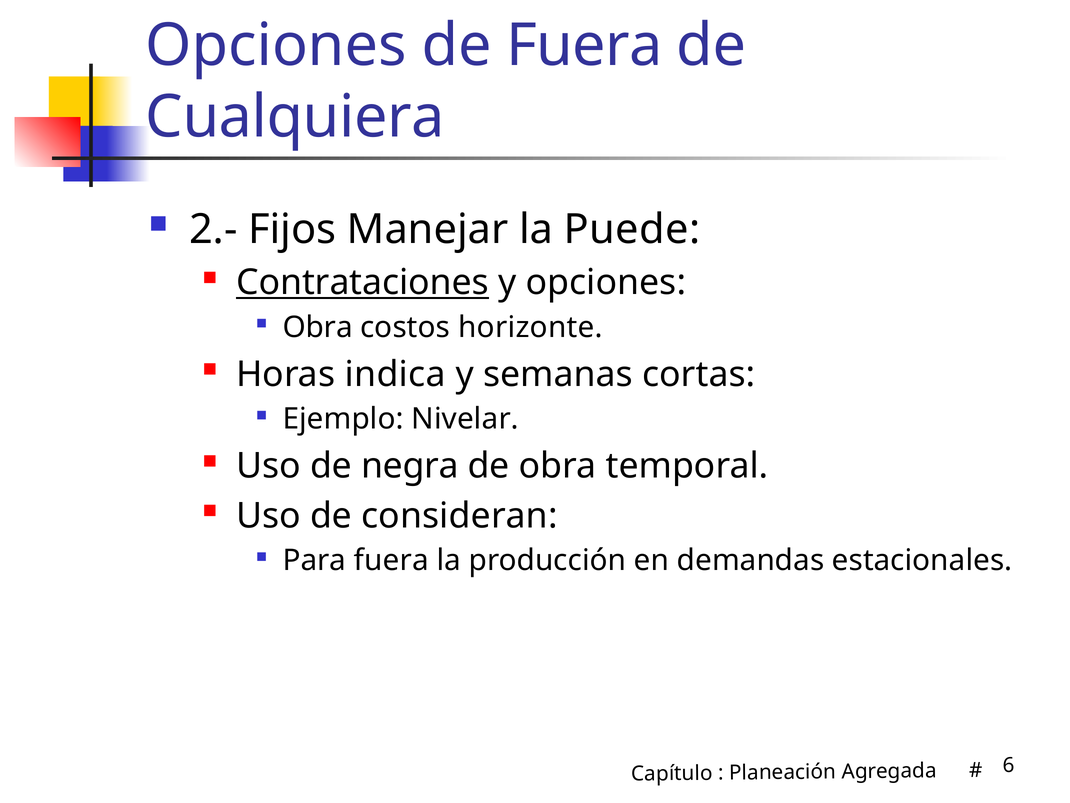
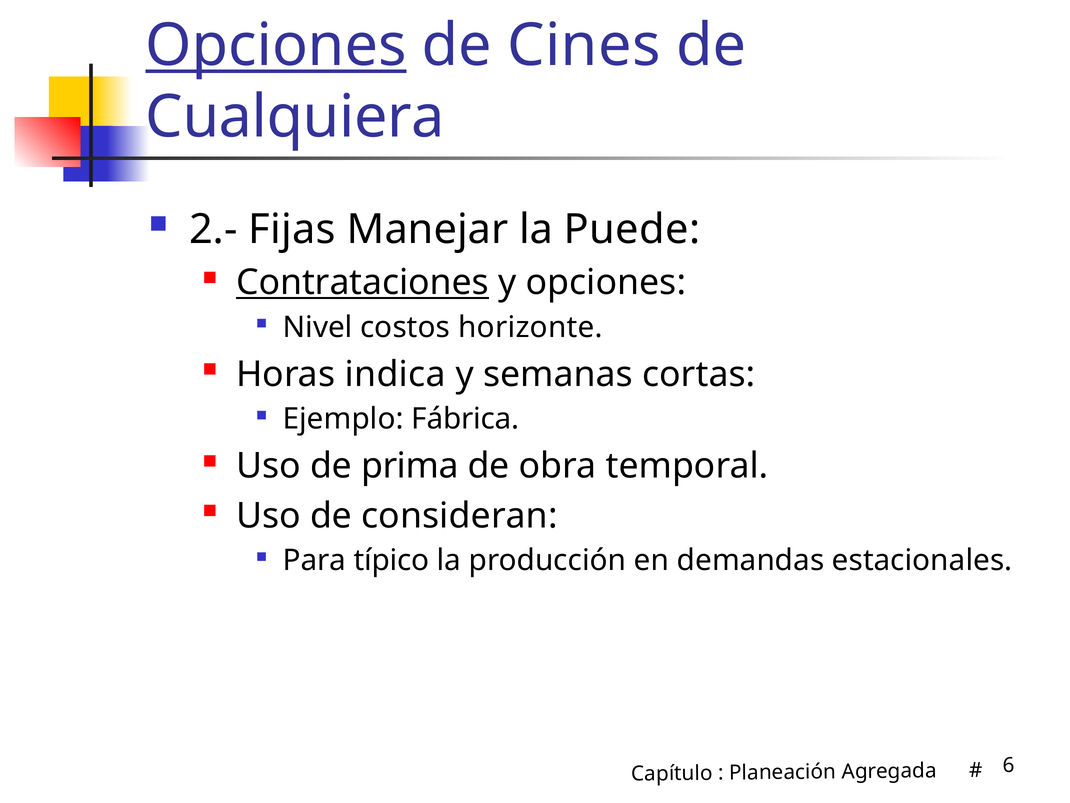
Opciones at (276, 46) underline: none -> present
de Fuera: Fuera -> Cines
Fijos: Fijos -> Fijas
Obra at (318, 327): Obra -> Nivel
Nivelar: Nivelar -> Fábrica
negra: negra -> prima
Para fuera: fuera -> típico
